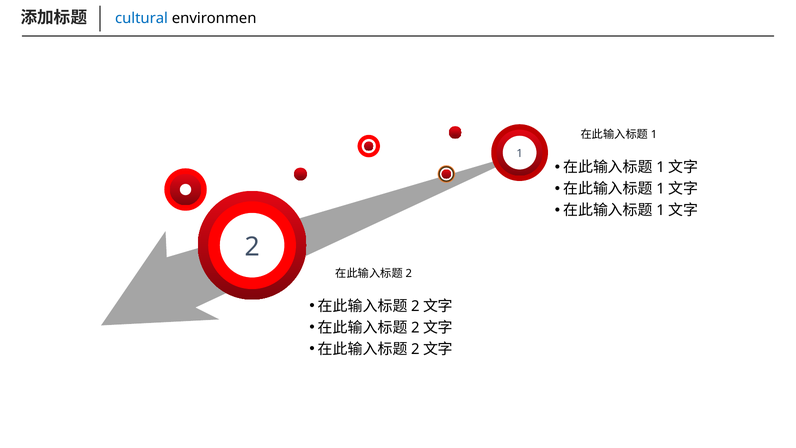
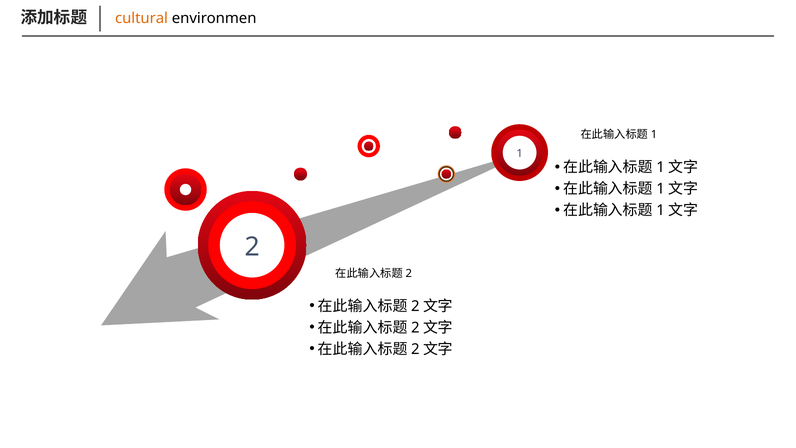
cultural colour: blue -> orange
